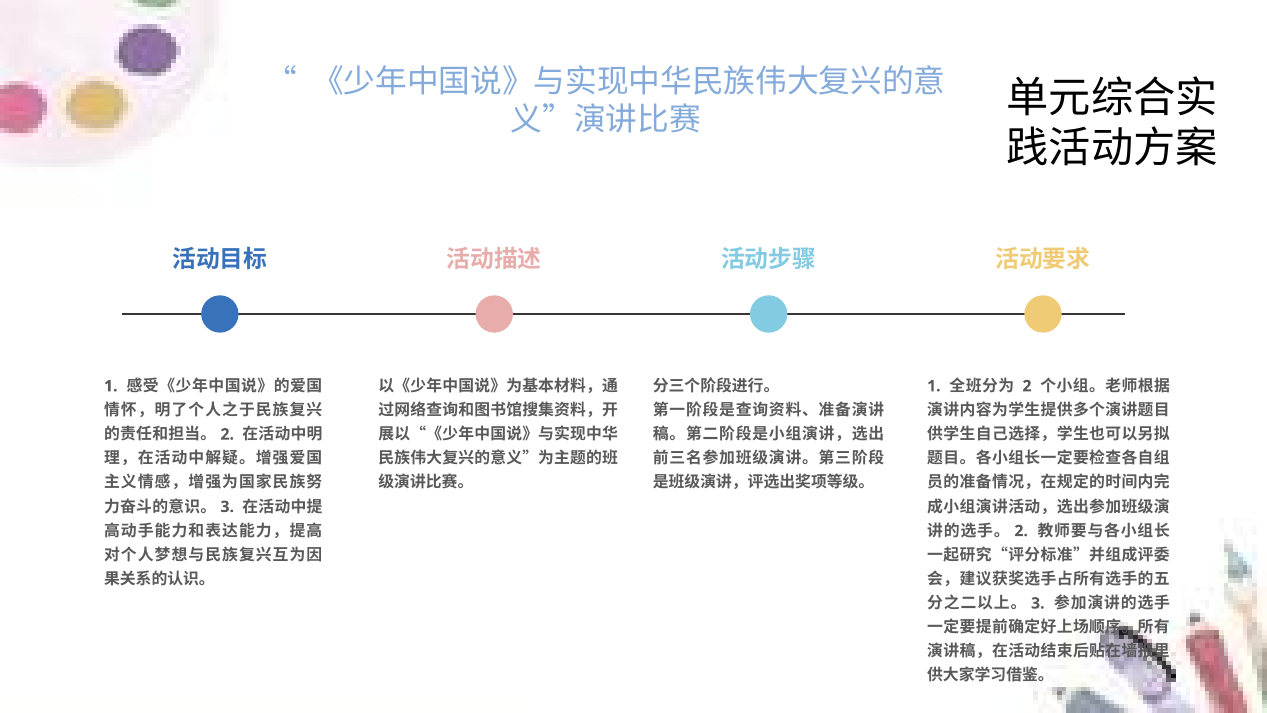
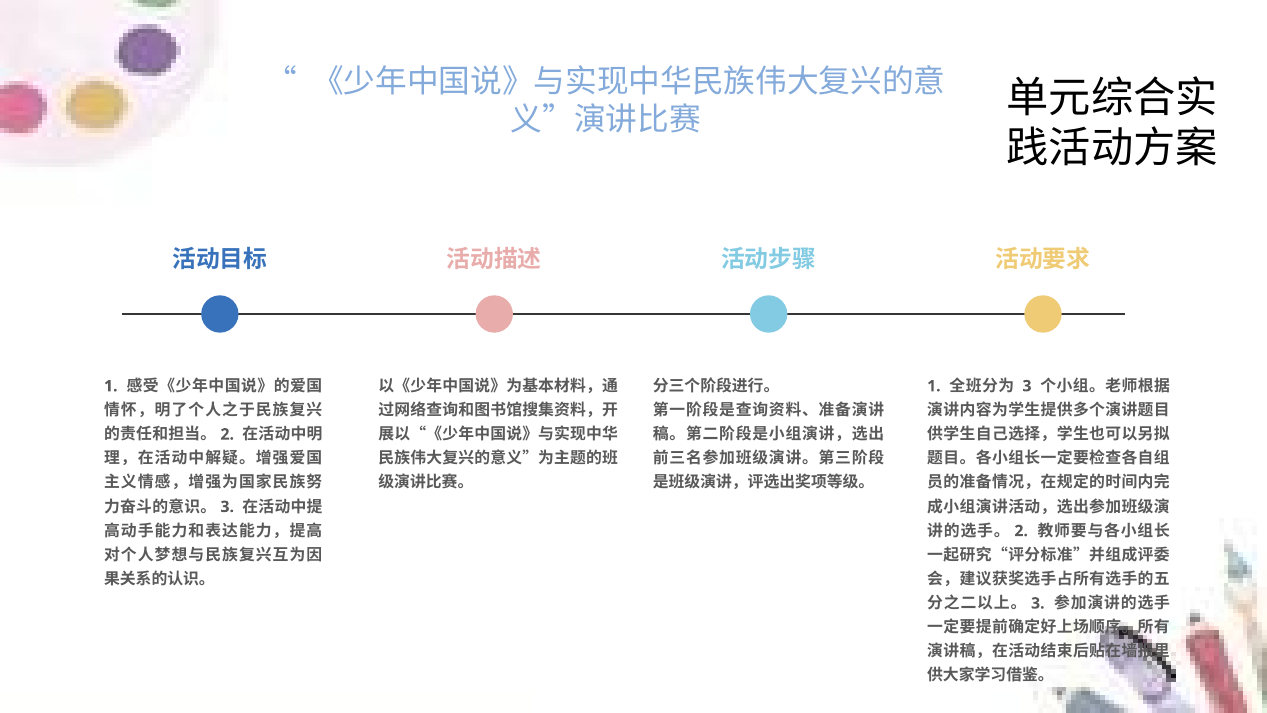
2 at (1027, 386): 2 -> 3
